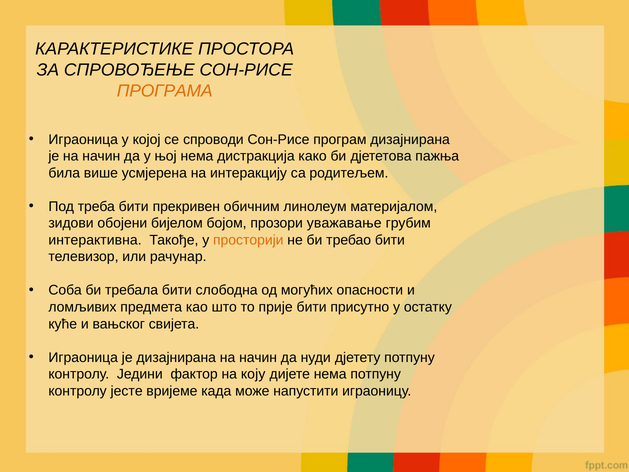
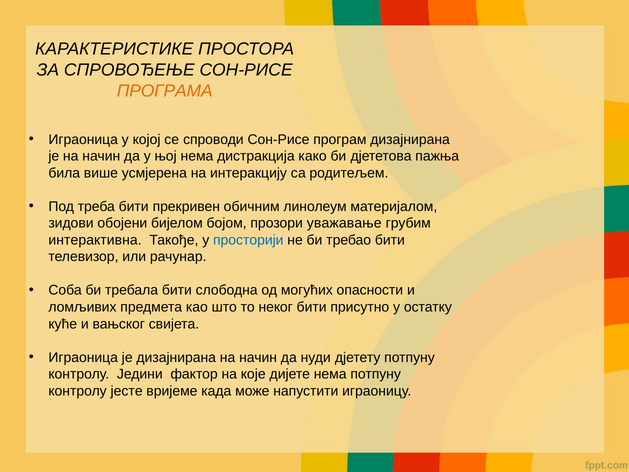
просторији colour: orange -> blue
прије: прије -> неког
коју: коју -> које
